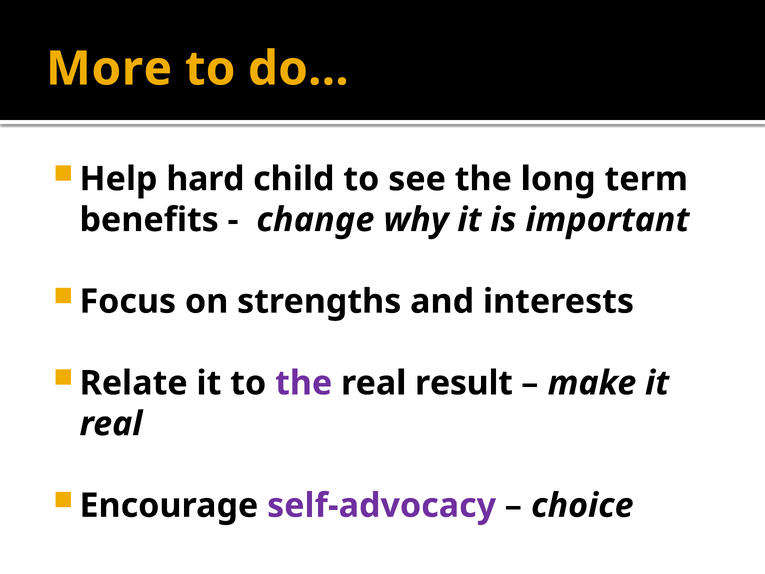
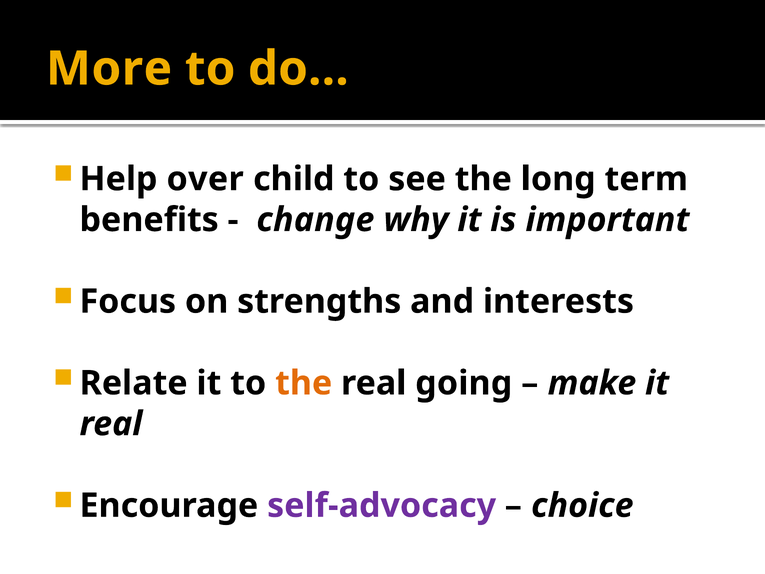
hard: hard -> over
the at (304, 383) colour: purple -> orange
result: result -> going
